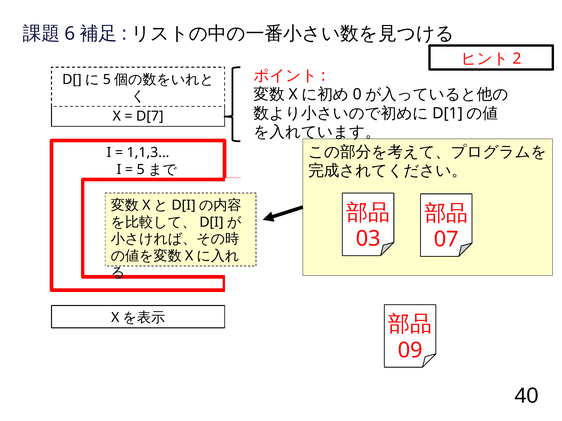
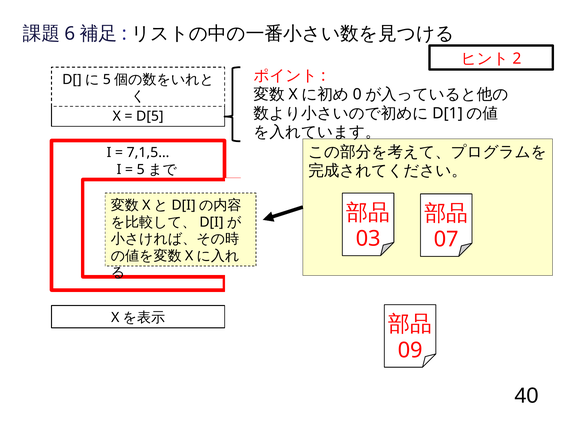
D[7: D[7 -> D[5
1,1,3…: 1,1,3… -> 7,1,5…
